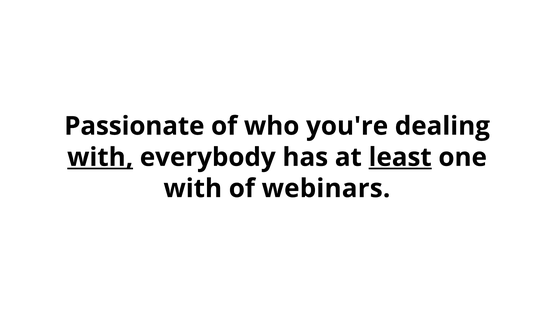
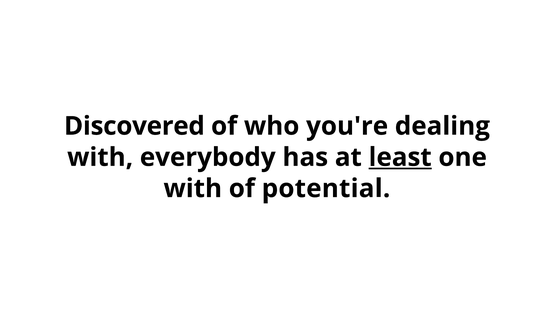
Passionate: Passionate -> Discovered
with at (100, 157) underline: present -> none
webinars: webinars -> potential
